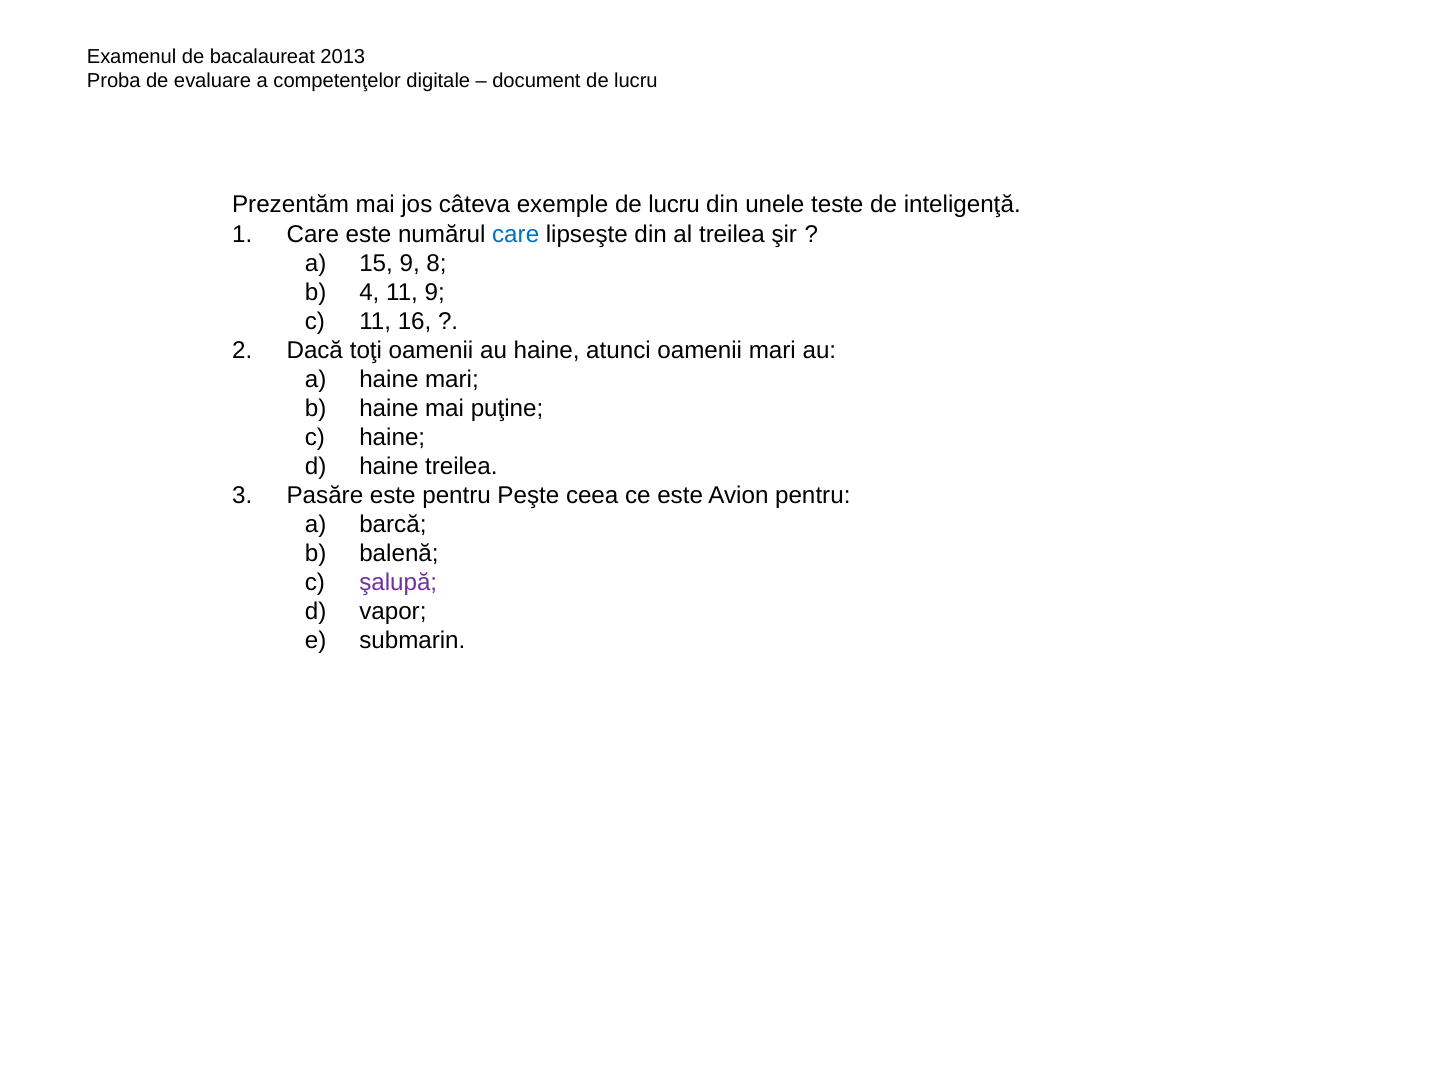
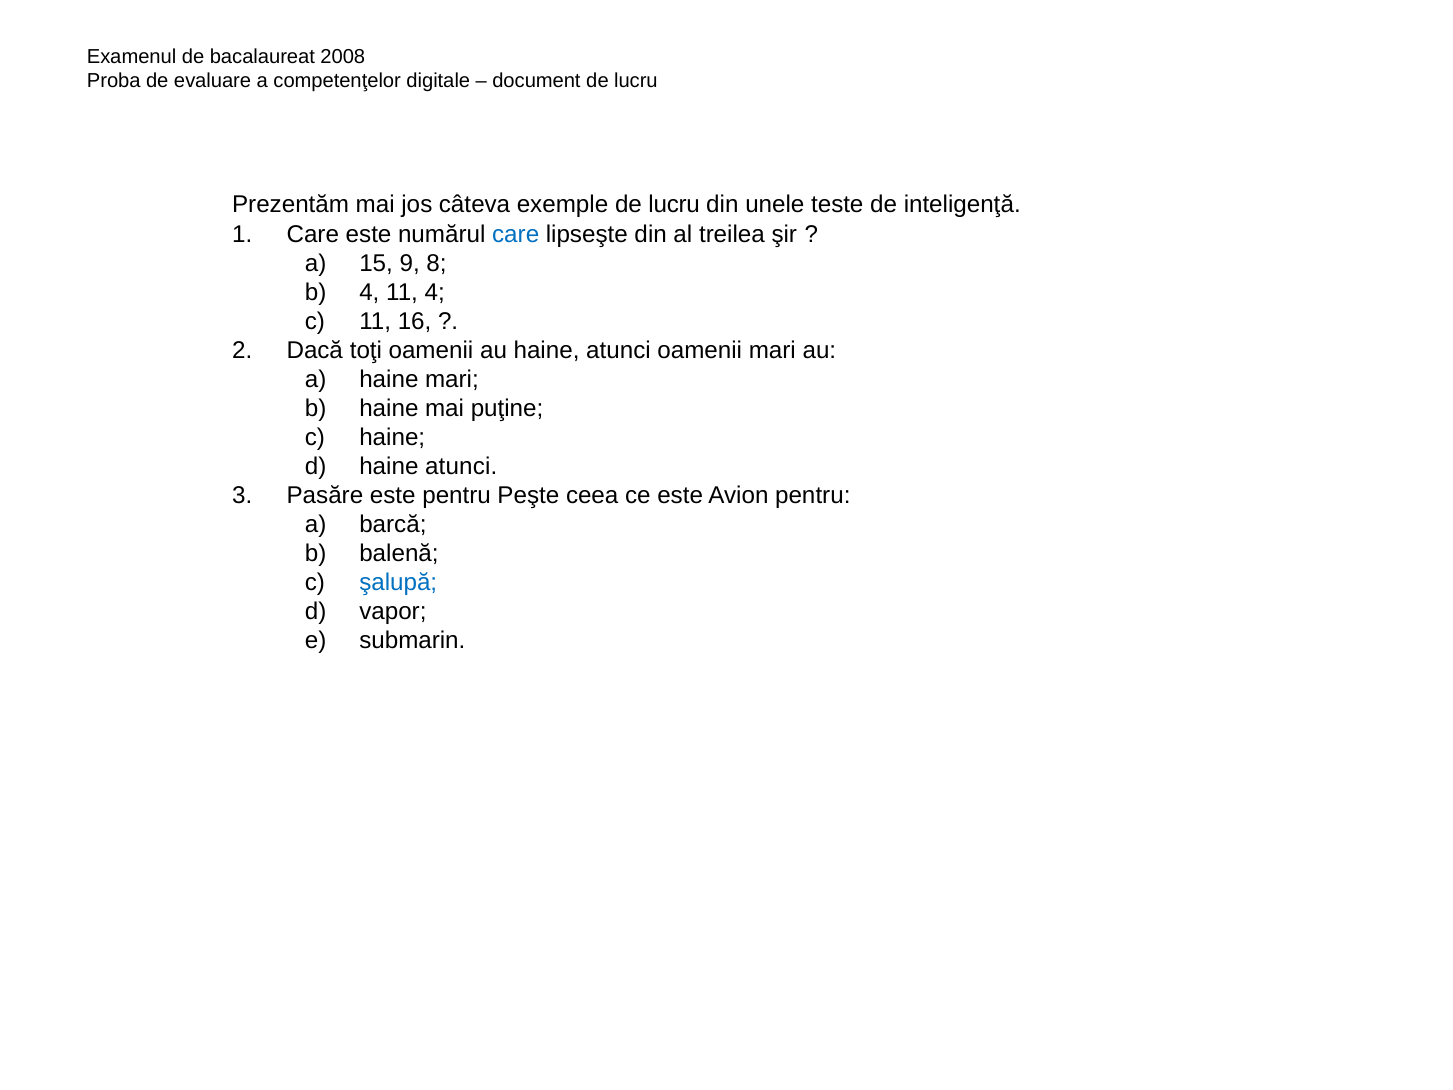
2013: 2013 -> 2008
11 9: 9 -> 4
treilea at (461, 466): treilea -> atunci
şalupă colour: purple -> blue
